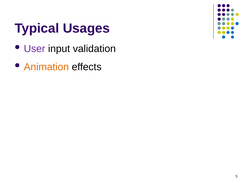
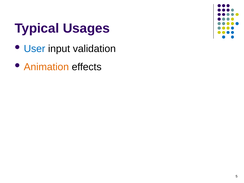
User colour: purple -> blue
